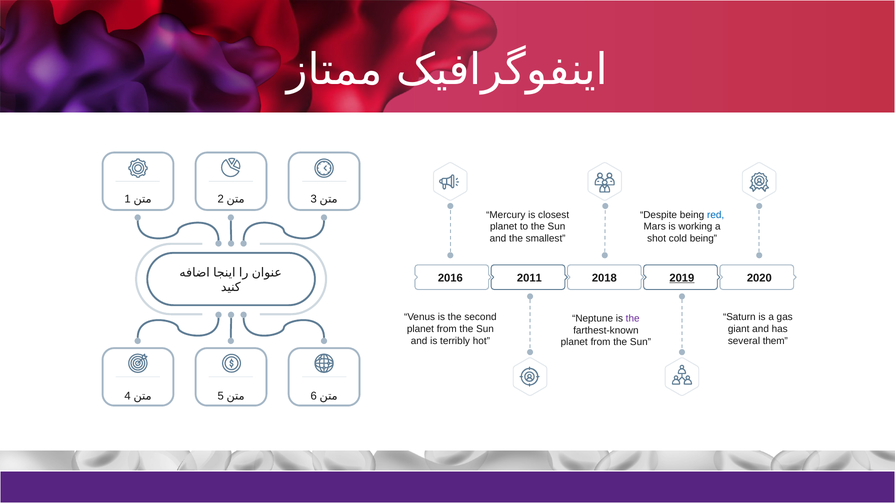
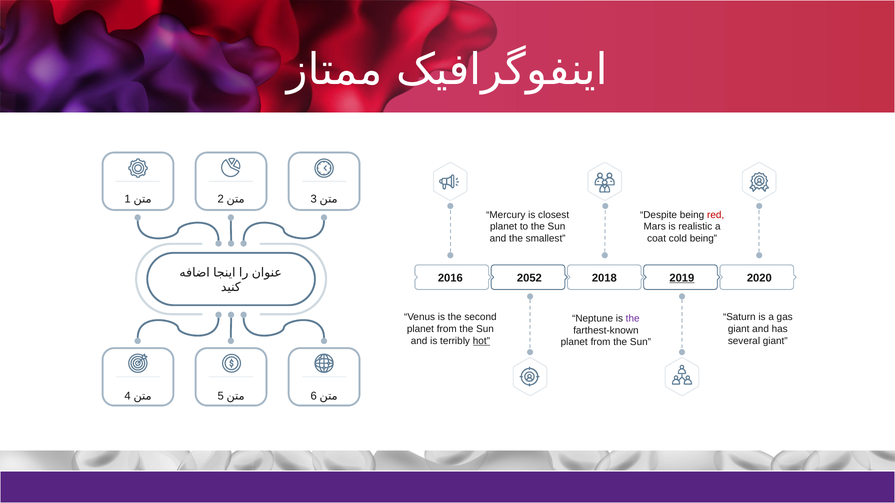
red colour: blue -> red
working: working -> realistic
shot: shot -> coat
2011: 2011 -> 2052
hot underline: none -> present
several them: them -> giant
